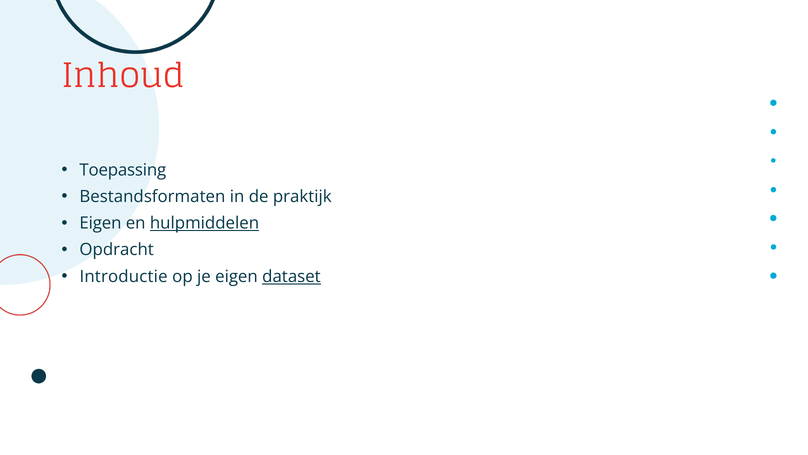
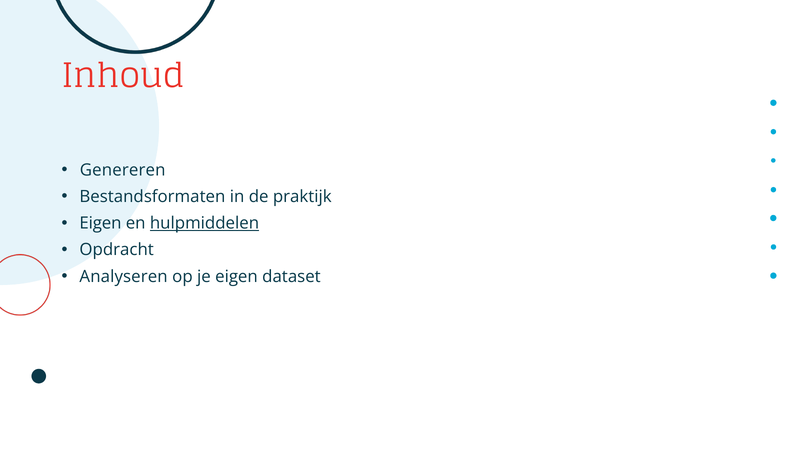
Toepassing: Toepassing -> Genereren
Introductie: Introductie -> Analyseren
dataset underline: present -> none
